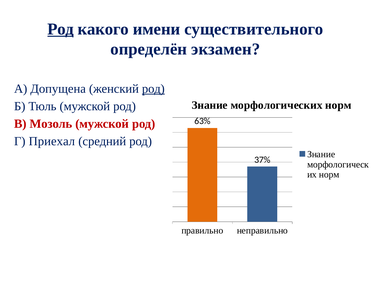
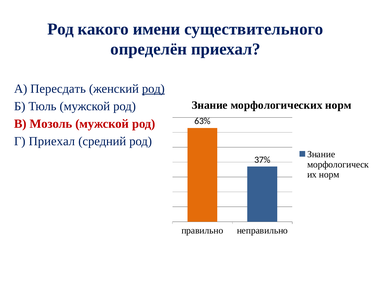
Род at (61, 29) underline: present -> none
определён экзамен: экзамен -> приехал
Допущена: Допущена -> Пересдать
